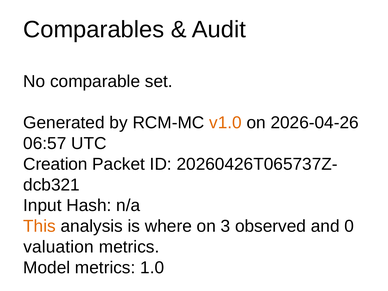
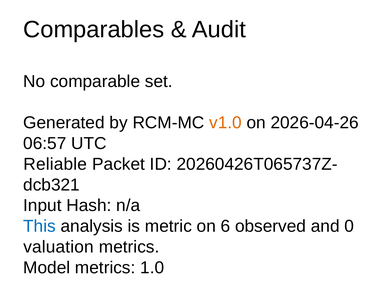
Creation: Creation -> Reliable
This colour: orange -> blue
where: where -> metric
3: 3 -> 6
